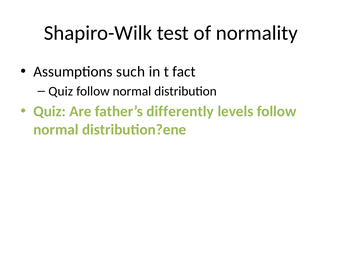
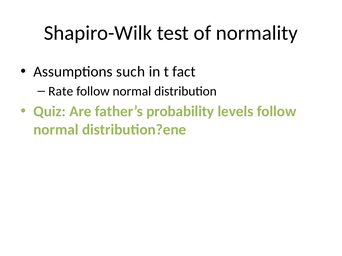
Quiz at (61, 91): Quiz -> Rate
differently: differently -> probability
